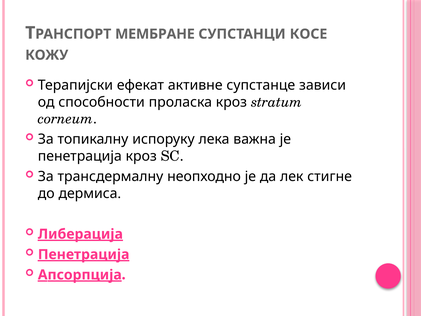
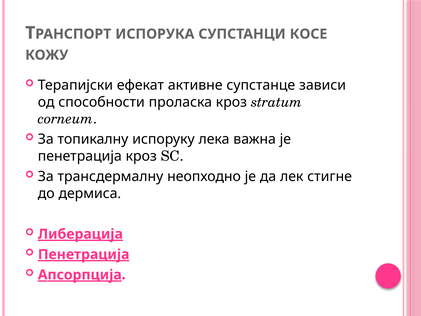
МЕМБРАНЕ: МЕМБРАНЕ -> ИСПОРУКА
